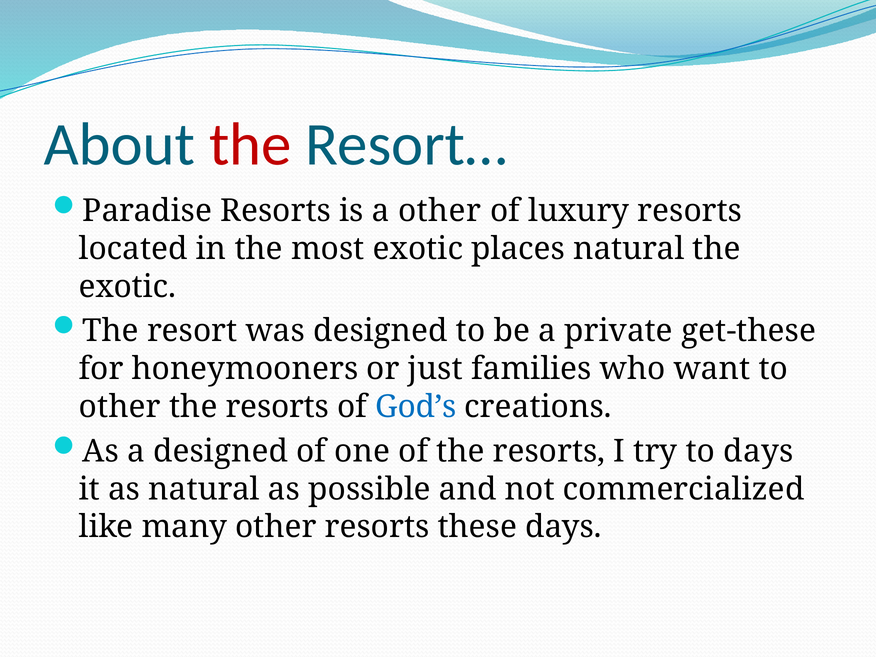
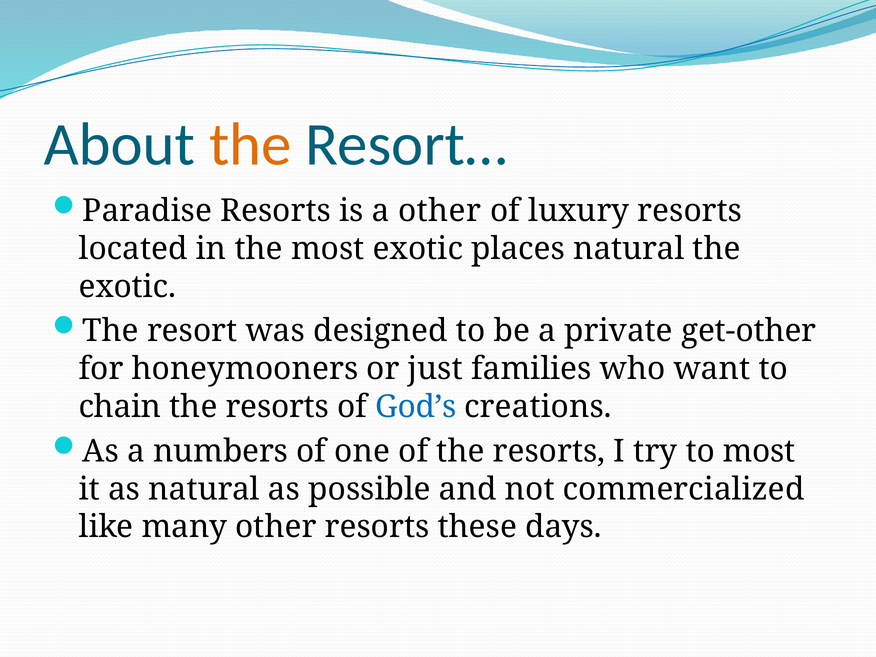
the at (250, 145) colour: red -> orange
get-these: get-these -> get-other
other at (120, 407): other -> chain
a designed: designed -> numbers
to days: days -> most
